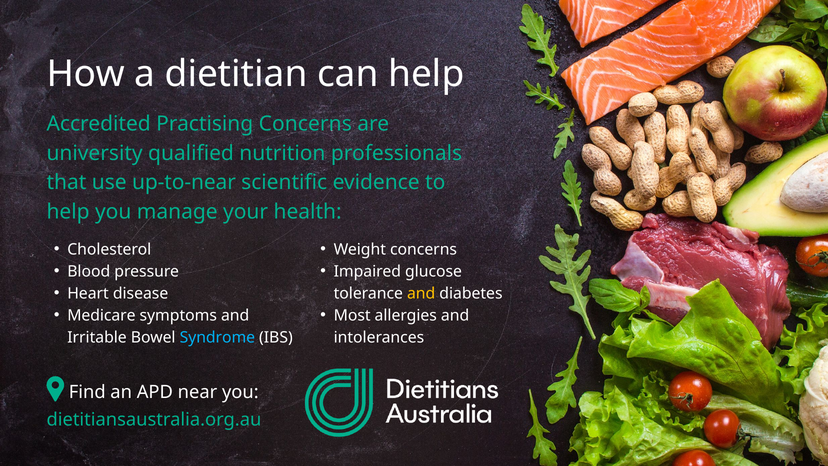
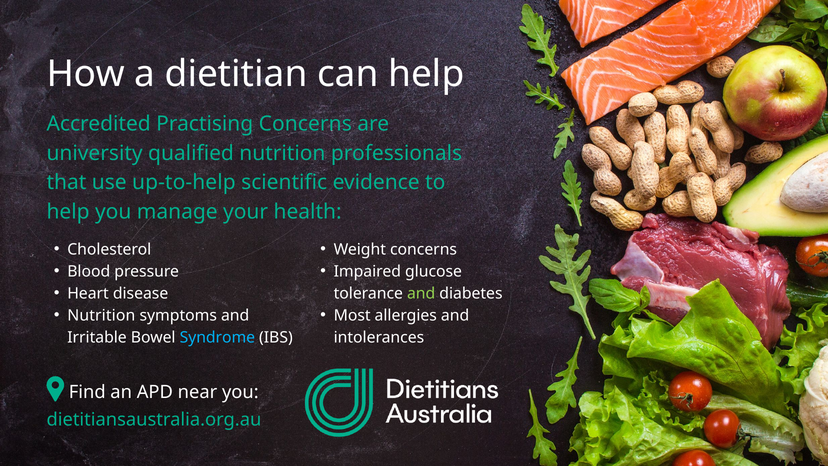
up-to-near: up-to-near -> up-to-help
and at (421, 293) colour: yellow -> light green
Medicare at (101, 315): Medicare -> Nutrition
